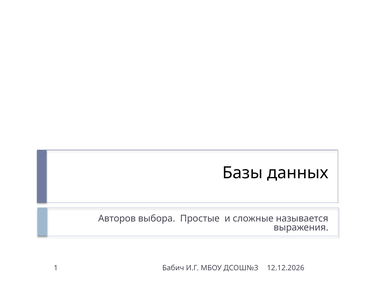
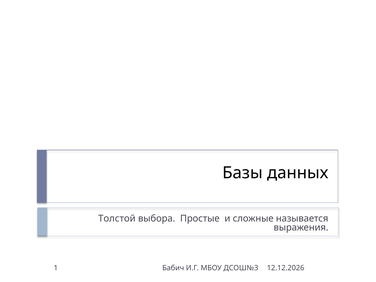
Авторов: Авторов -> Толстой
